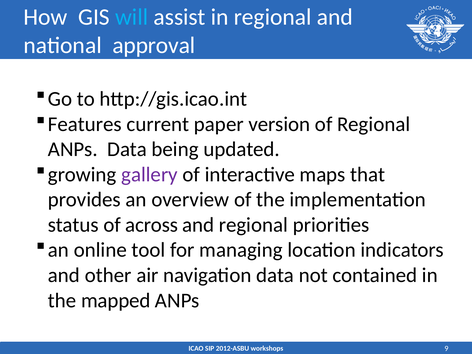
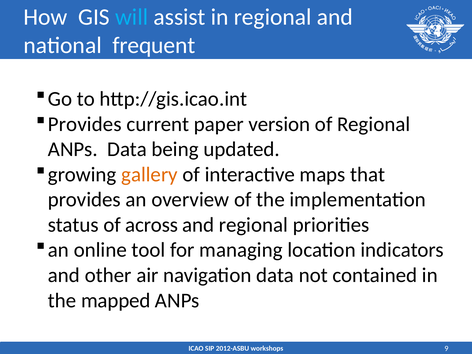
approval: approval -> frequent
Features at (85, 124): Features -> Provides
gallery colour: purple -> orange
